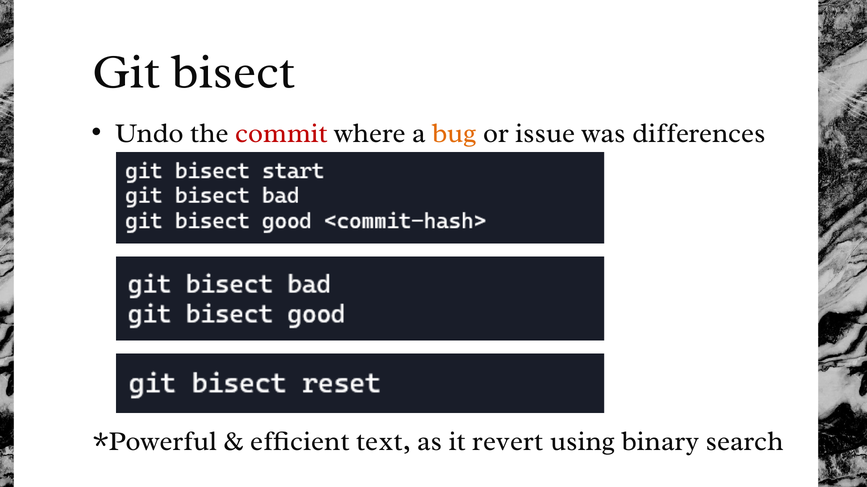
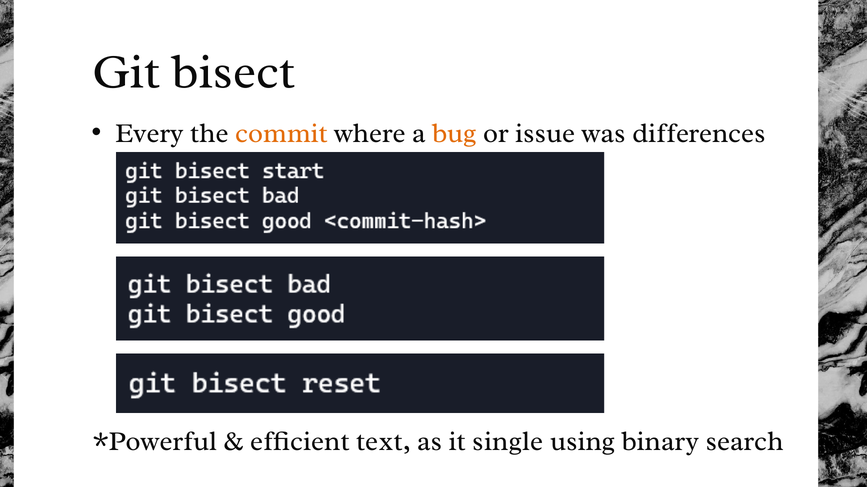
Undo: Undo -> Every
commit colour: red -> orange
revert: revert -> single
